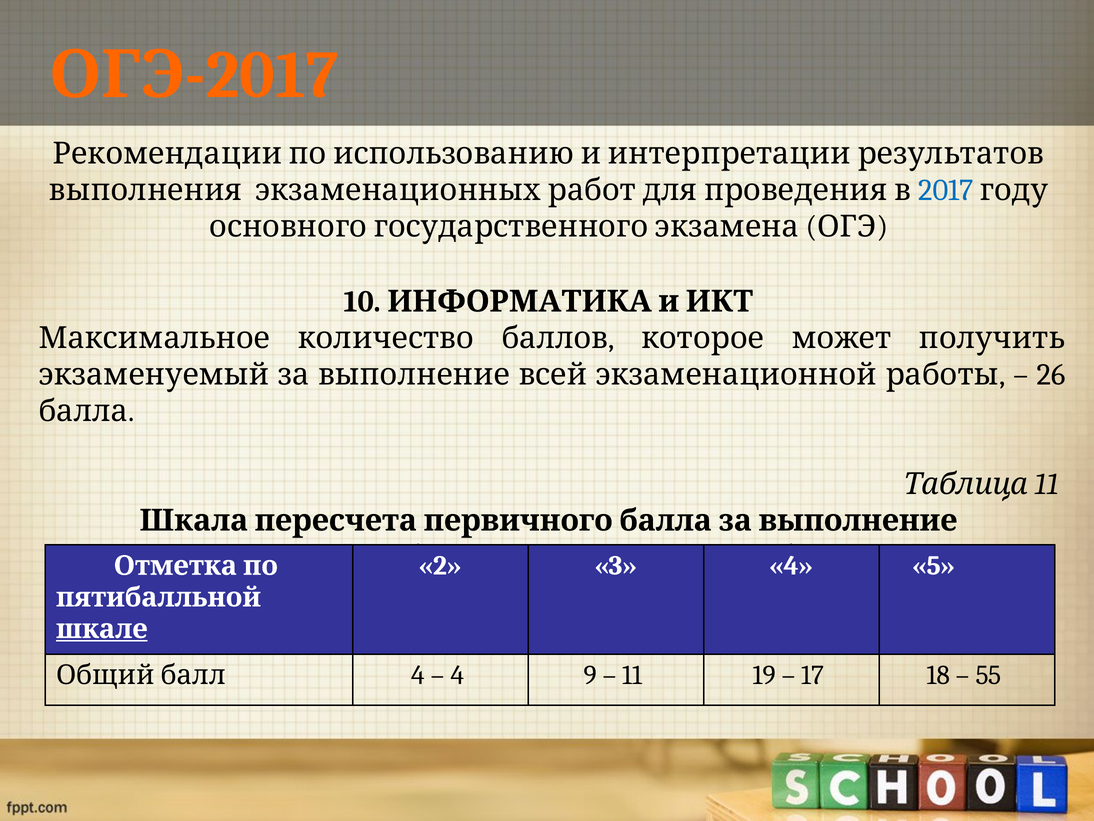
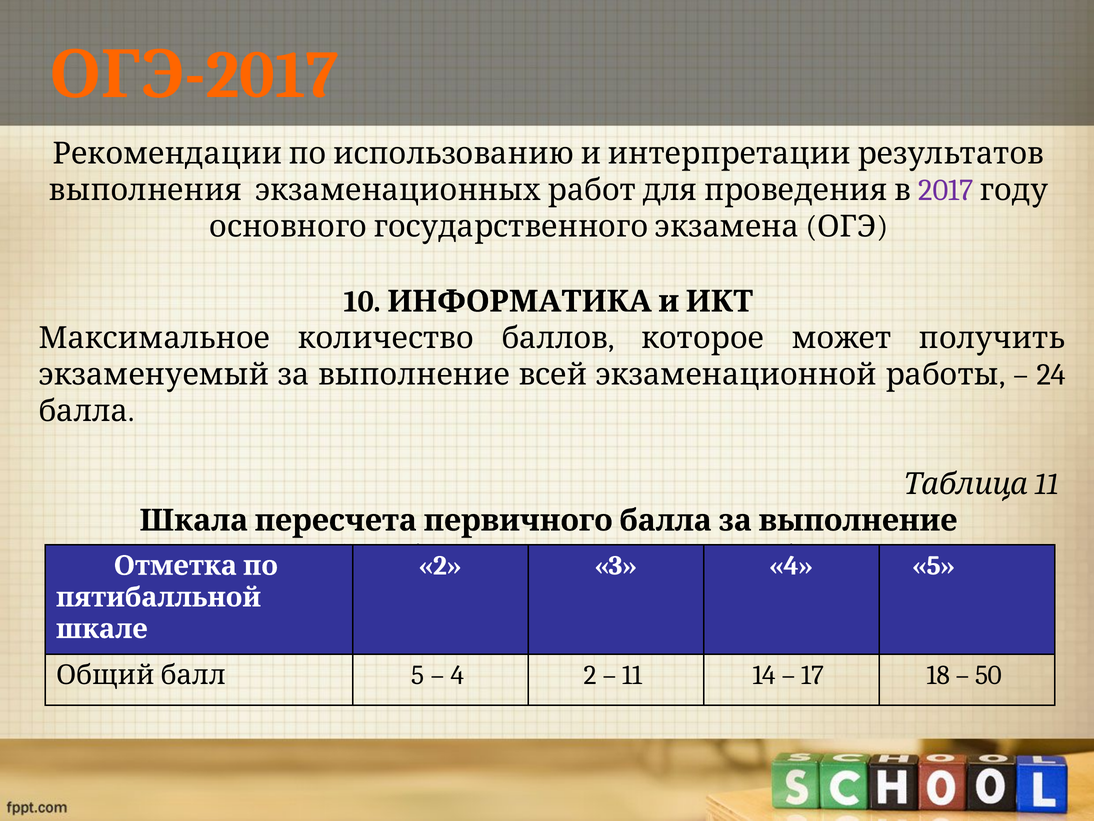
2017 colour: blue -> purple
26: 26 -> 24
шкале underline: present -> none
4 at (418, 675): 4 -> 5
4 9: 9 -> 2
19: 19 -> 14
55: 55 -> 50
